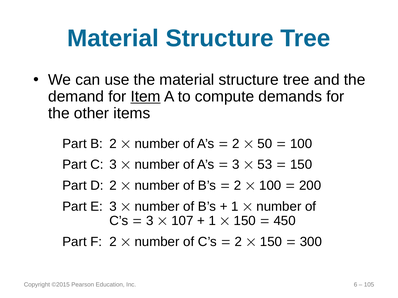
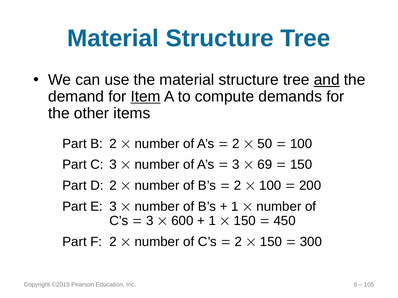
and underline: none -> present
53: 53 -> 69
107: 107 -> 600
